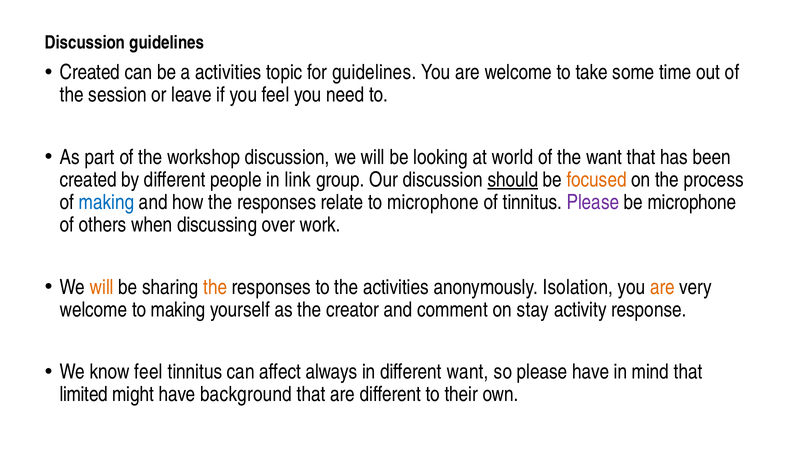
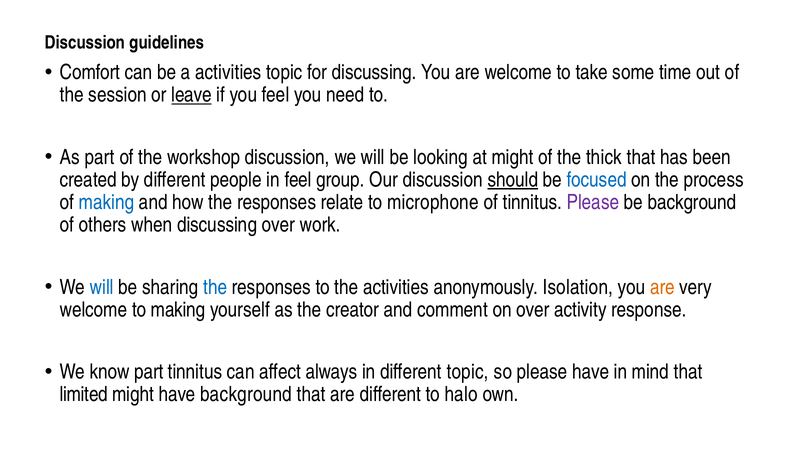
Created at (90, 72): Created -> Comfort
for guidelines: guidelines -> discussing
leave underline: none -> present
at world: world -> might
the want: want -> thick
in link: link -> feel
focused colour: orange -> blue
be microphone: microphone -> background
will at (102, 287) colour: orange -> blue
the at (215, 287) colour: orange -> blue
on stay: stay -> over
know feel: feel -> part
different want: want -> topic
their: their -> halo
